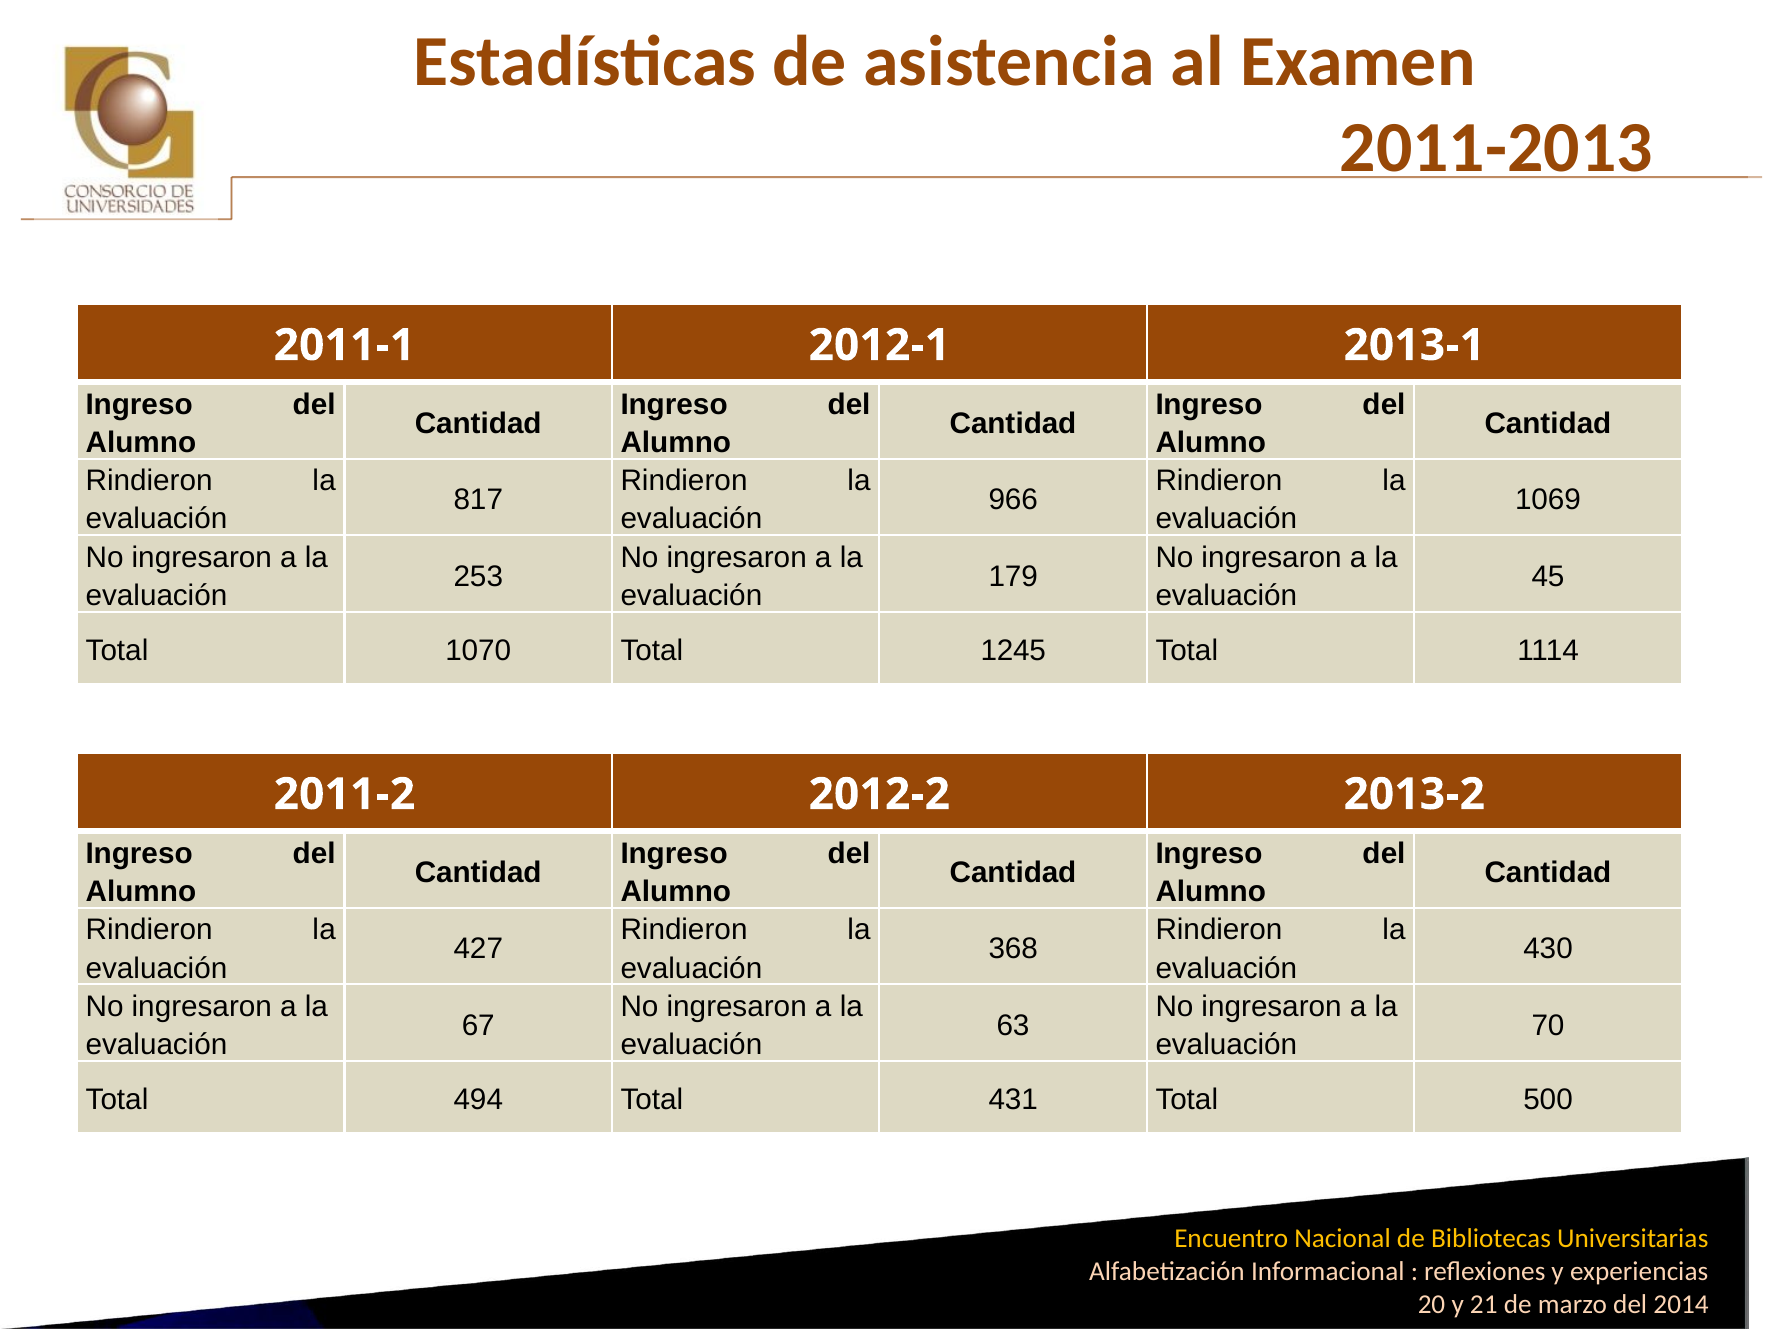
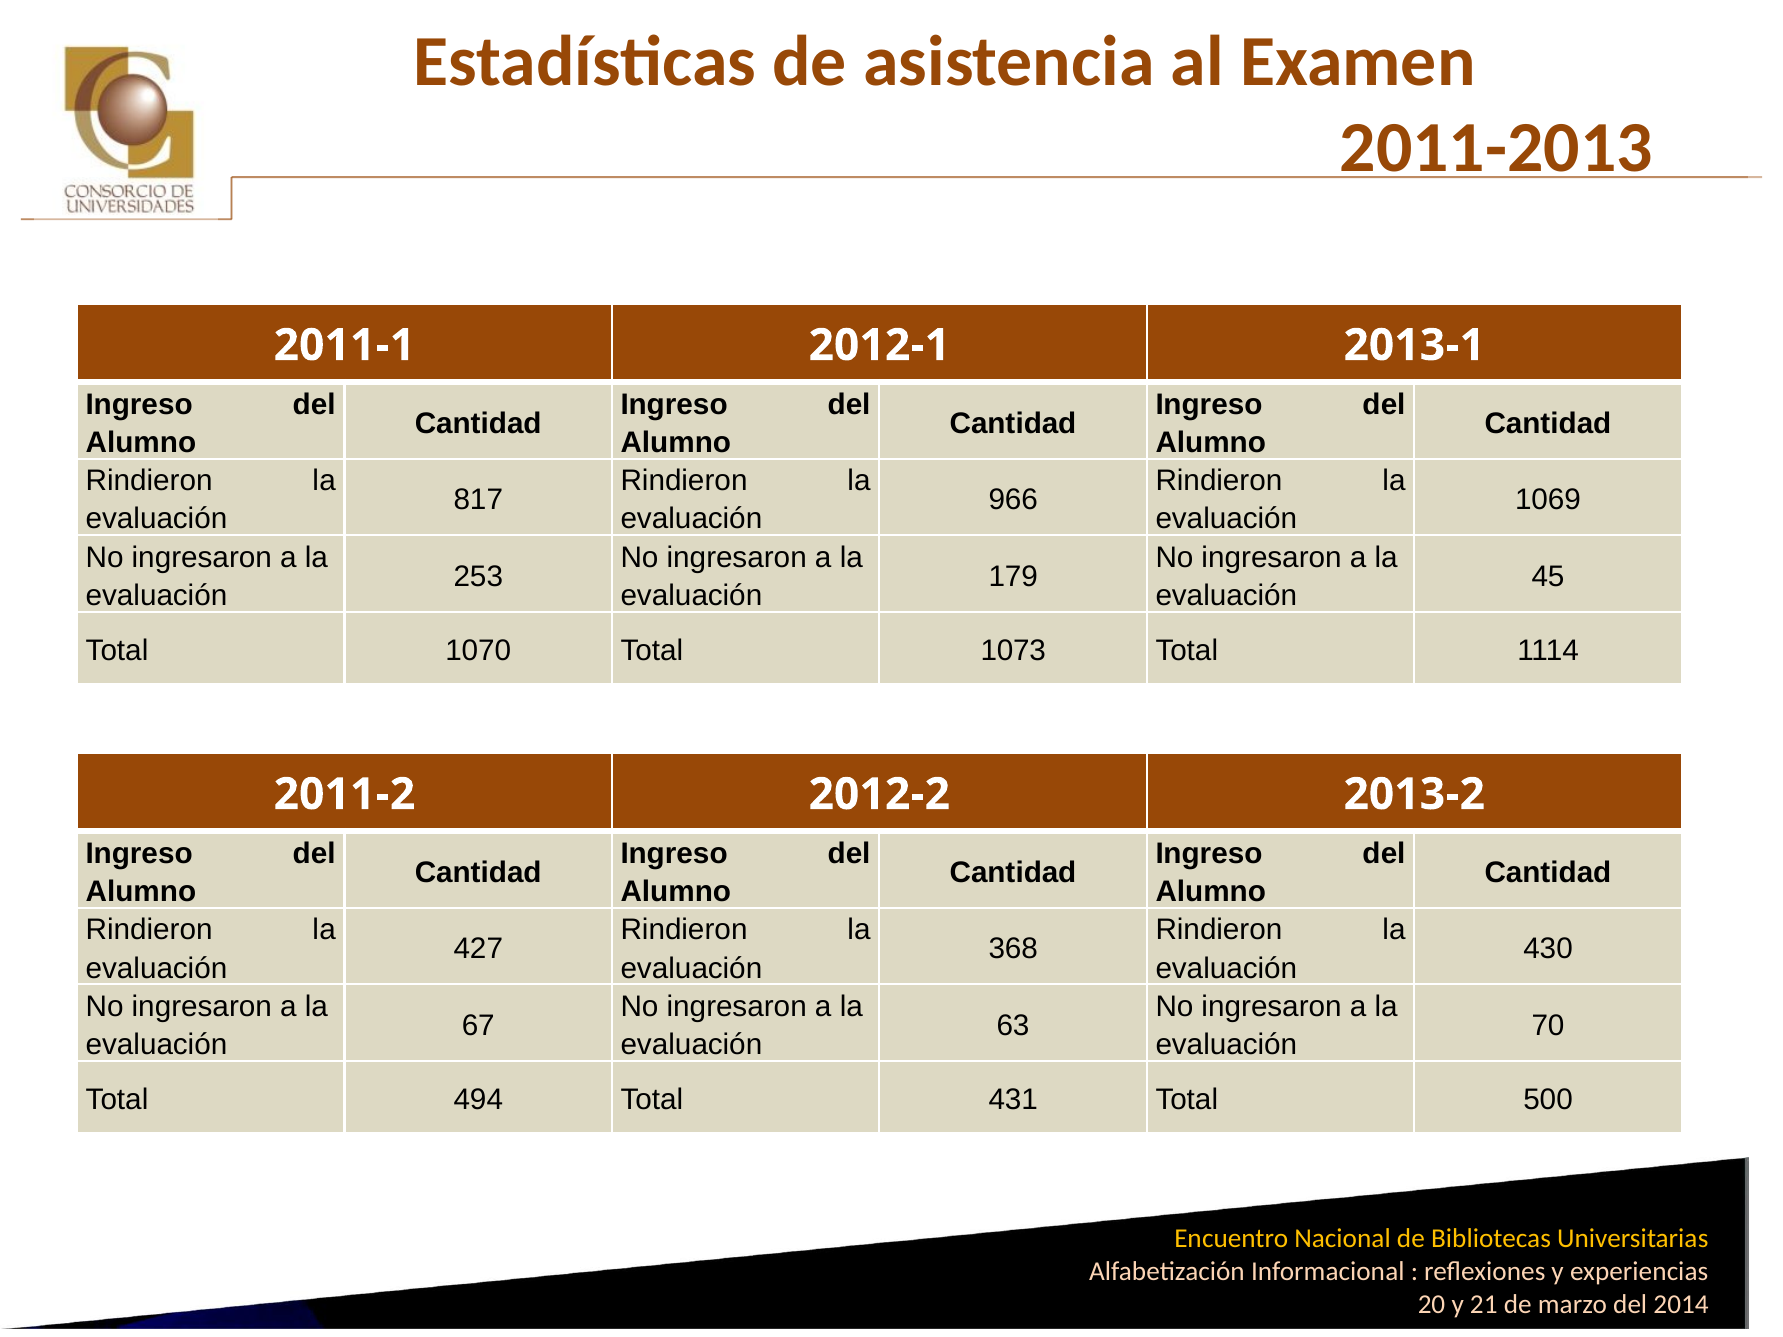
1245: 1245 -> 1073
